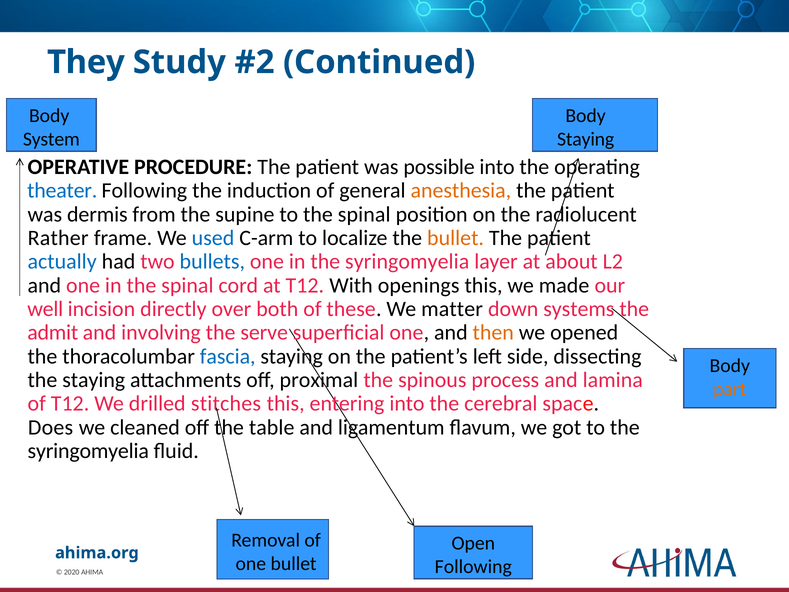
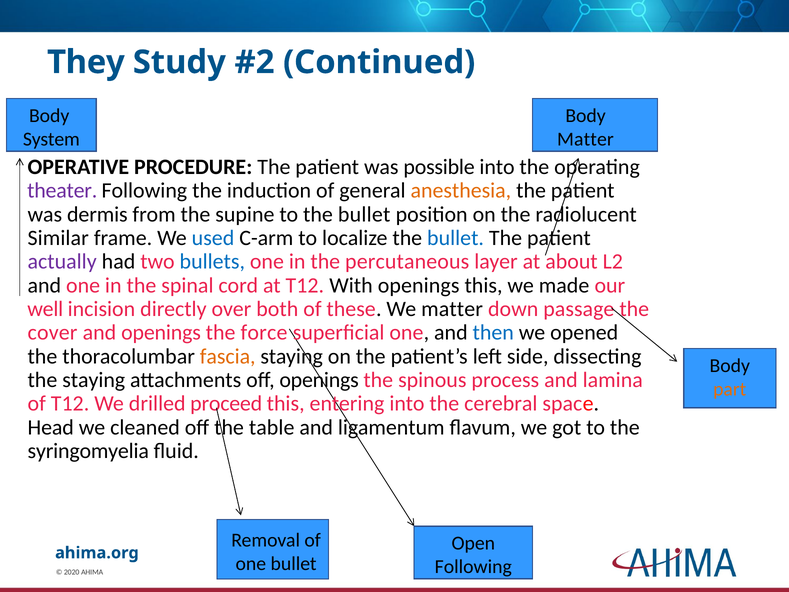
Staying at (586, 139): Staying -> Matter
theater colour: blue -> purple
to the spinal: spinal -> bullet
Rather: Rather -> Similar
bullet at (456, 238) colour: orange -> blue
actually colour: blue -> purple
in the syringomyelia: syringomyelia -> percutaneous
systems: systems -> passage
admit: admit -> cover
and involving: involving -> openings
serve: serve -> force
then colour: orange -> blue
fascia colour: blue -> orange
off proximal: proximal -> openings
stitches: stitches -> proceed
Does: Does -> Head
